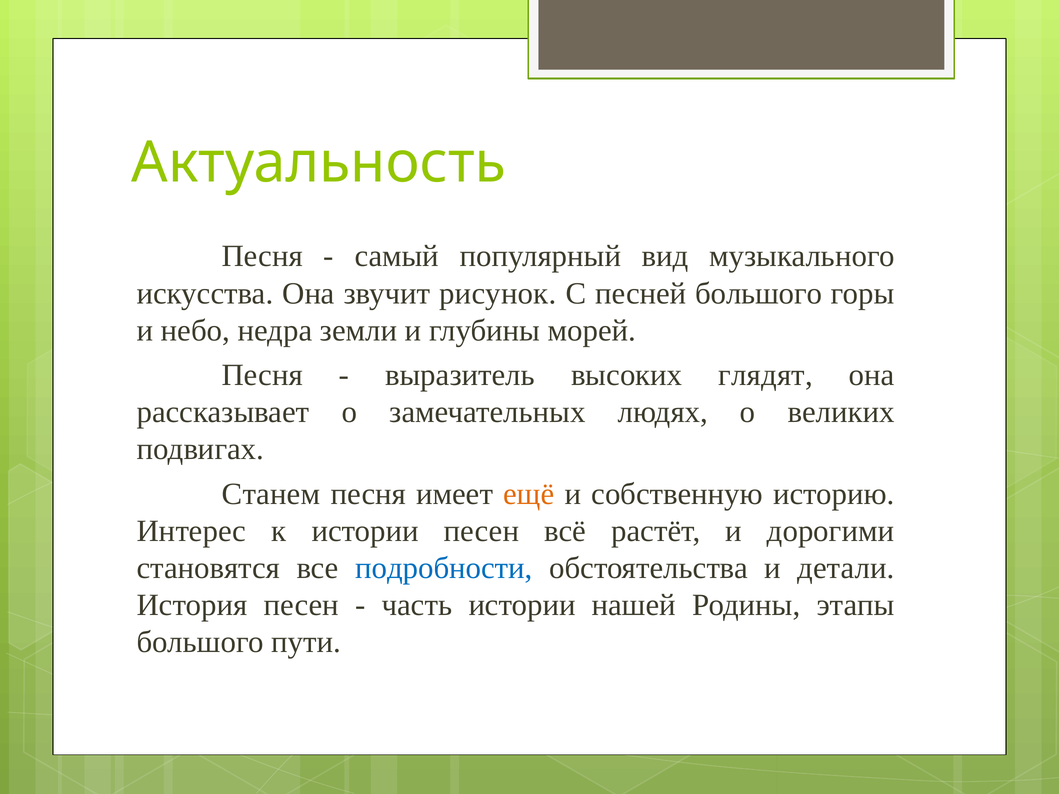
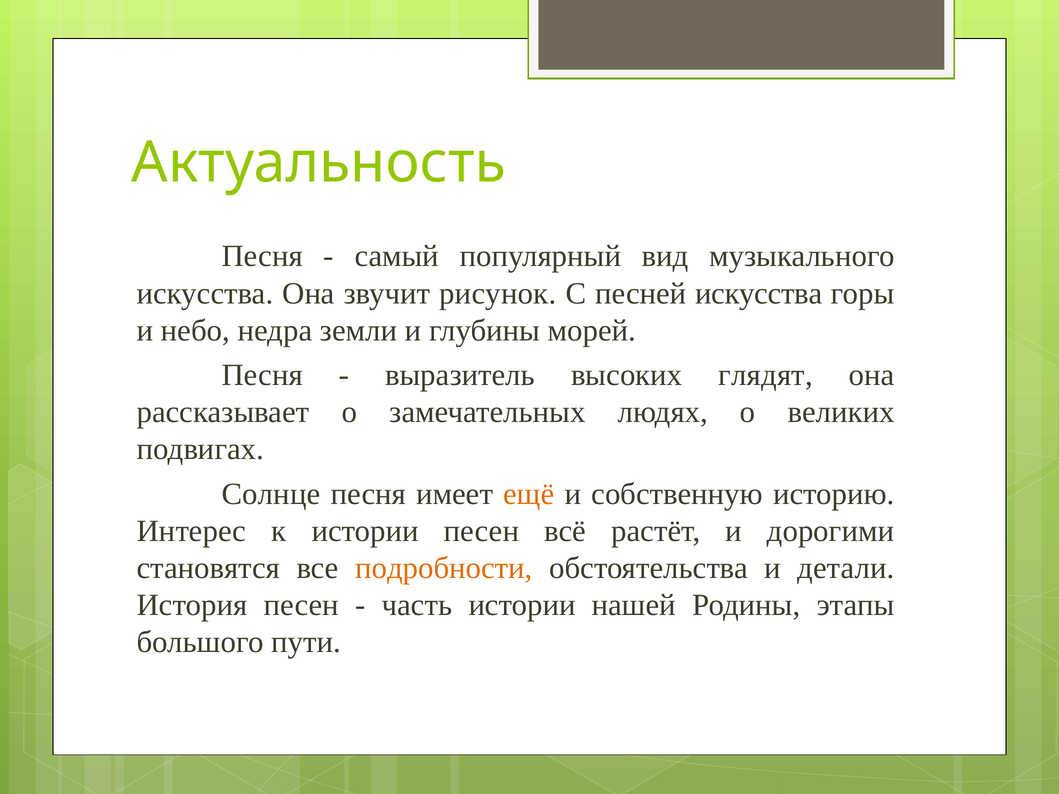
песней большого: большого -> искусства
Станем: Станем -> Солнце
подробности colour: blue -> orange
